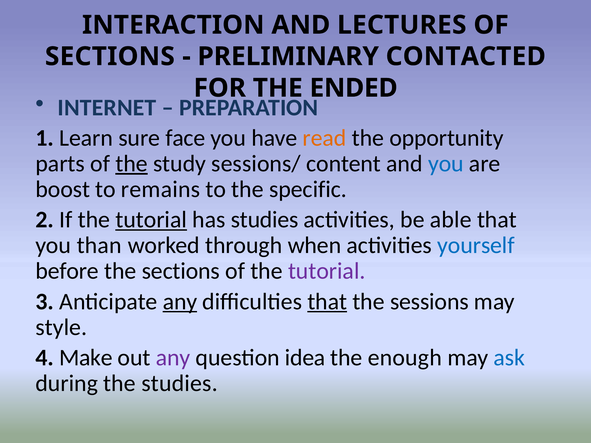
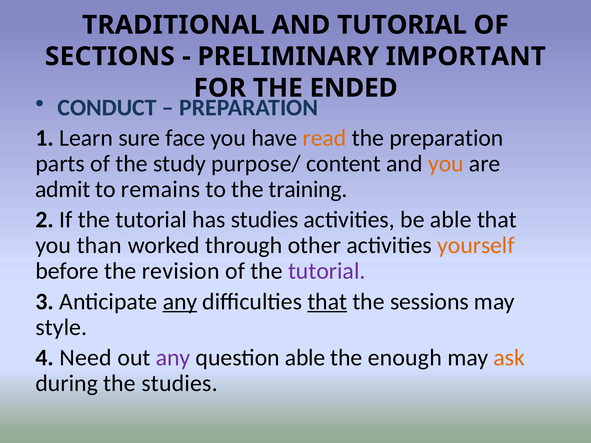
INTERACTION: INTERACTION -> TRADITIONAL
AND LECTURES: LECTURES -> TUTORIAL
CONTACTED: CONTACTED -> IMPORTANT
INTERNET: INTERNET -> CONDUCT
the opportunity: opportunity -> preparation
the at (132, 164) underline: present -> none
sessions/: sessions/ -> purpose/
you at (446, 164) colour: blue -> orange
boost: boost -> admit
specific: specific -> training
tutorial at (151, 220) underline: present -> none
when: when -> other
yourself colour: blue -> orange
the sections: sections -> revision
Make: Make -> Need
question idea: idea -> able
ask colour: blue -> orange
